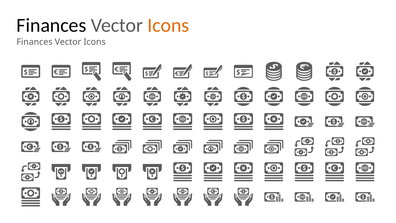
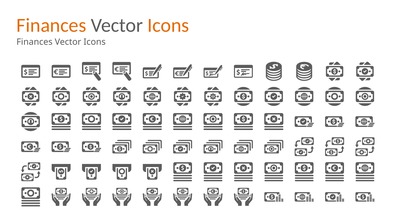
Finances at (51, 25) colour: black -> orange
